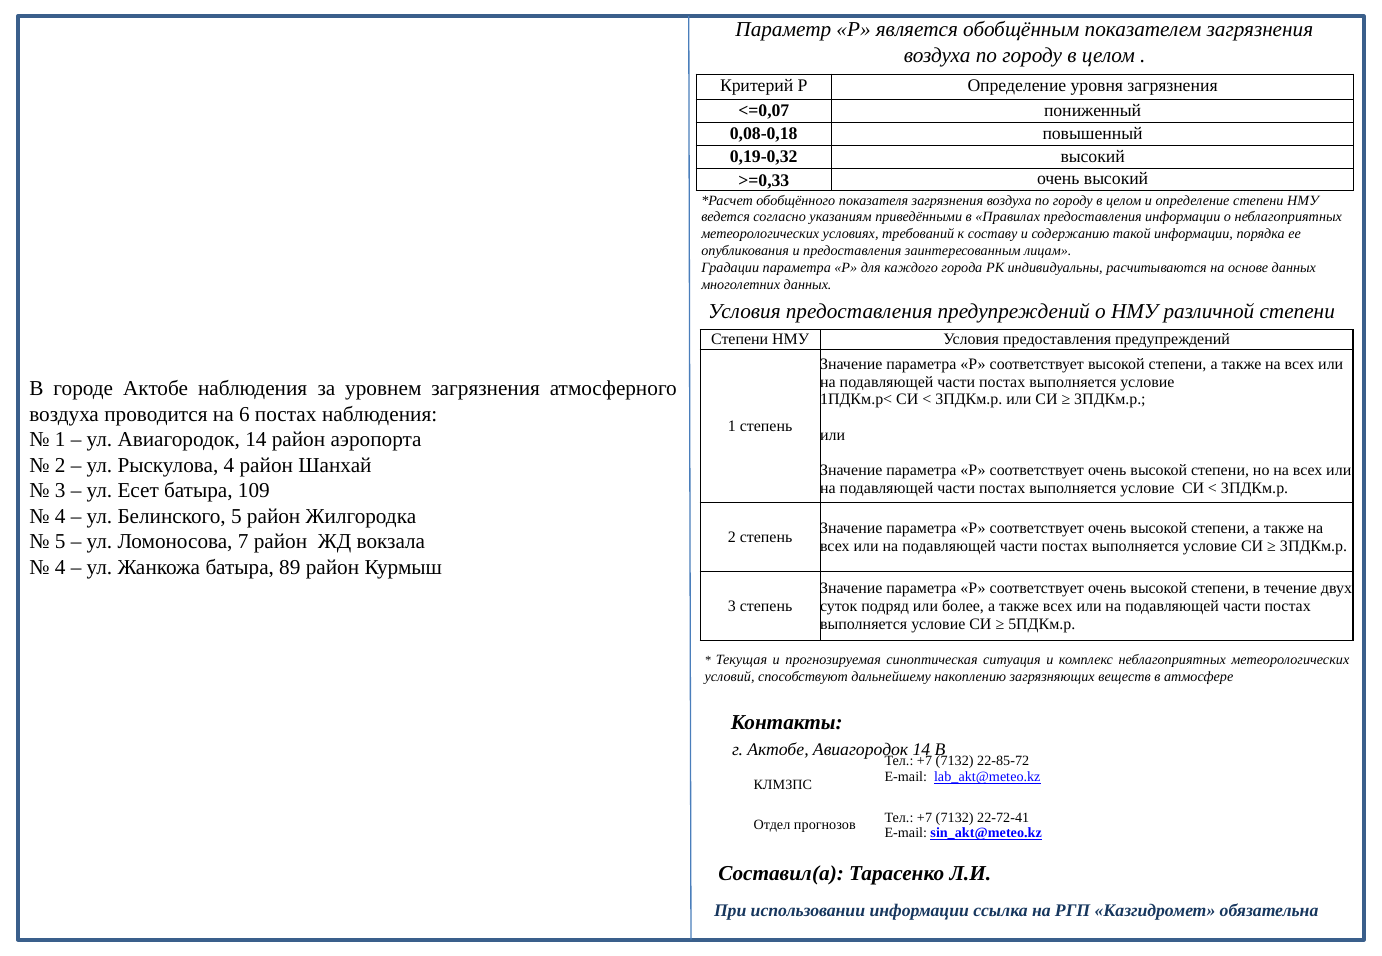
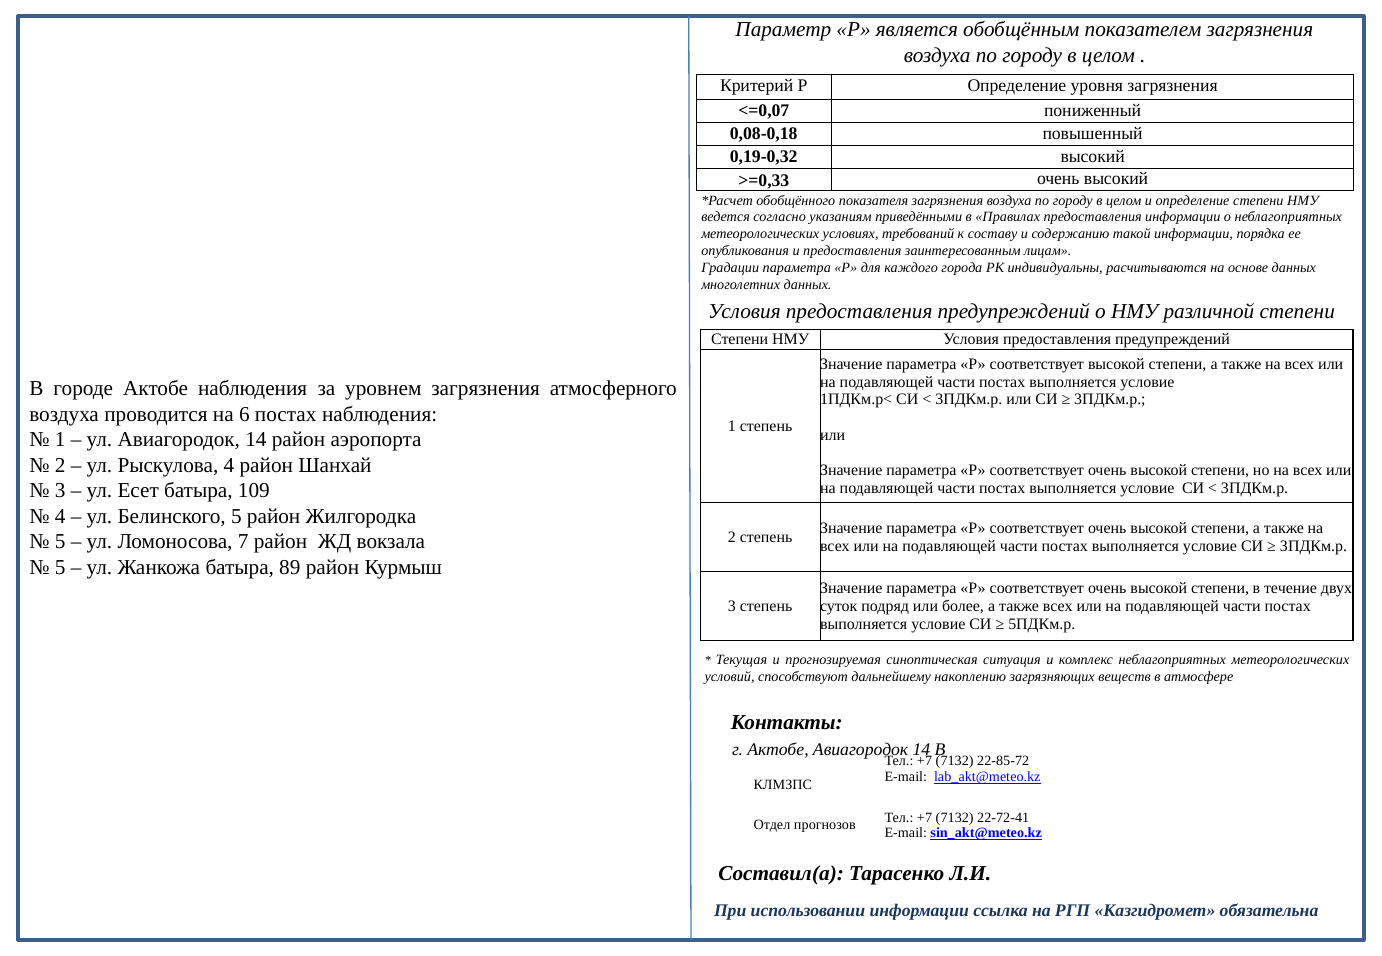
4 at (60, 568): 4 -> 5
